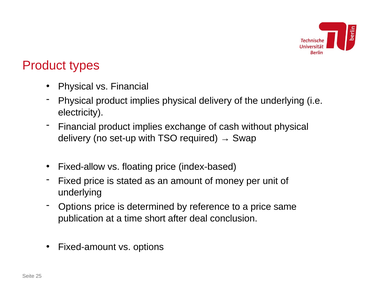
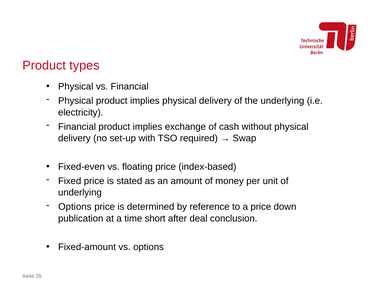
Fixed-allow: Fixed-allow -> Fixed-even
same: same -> down
